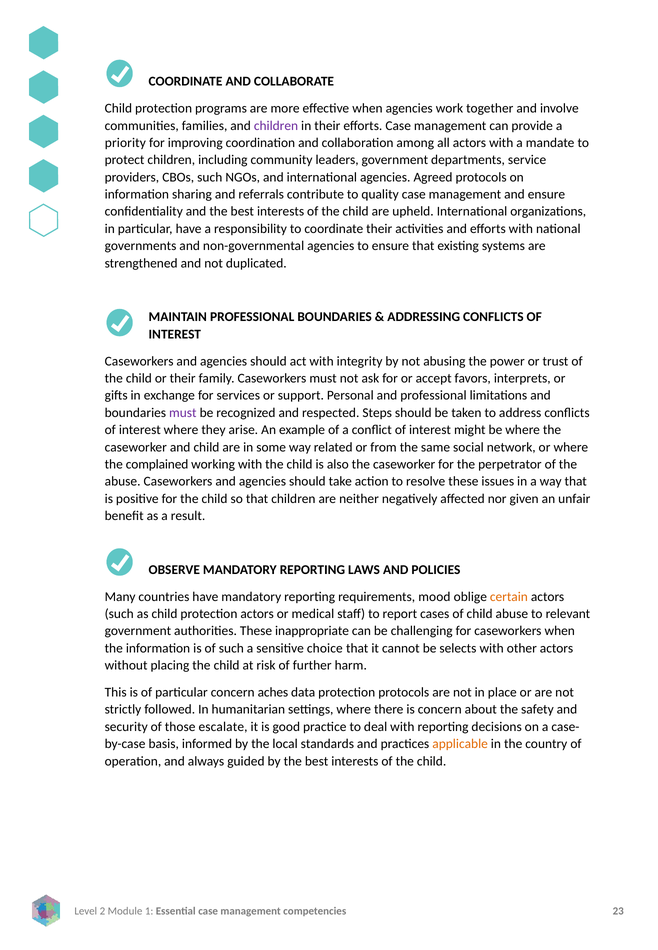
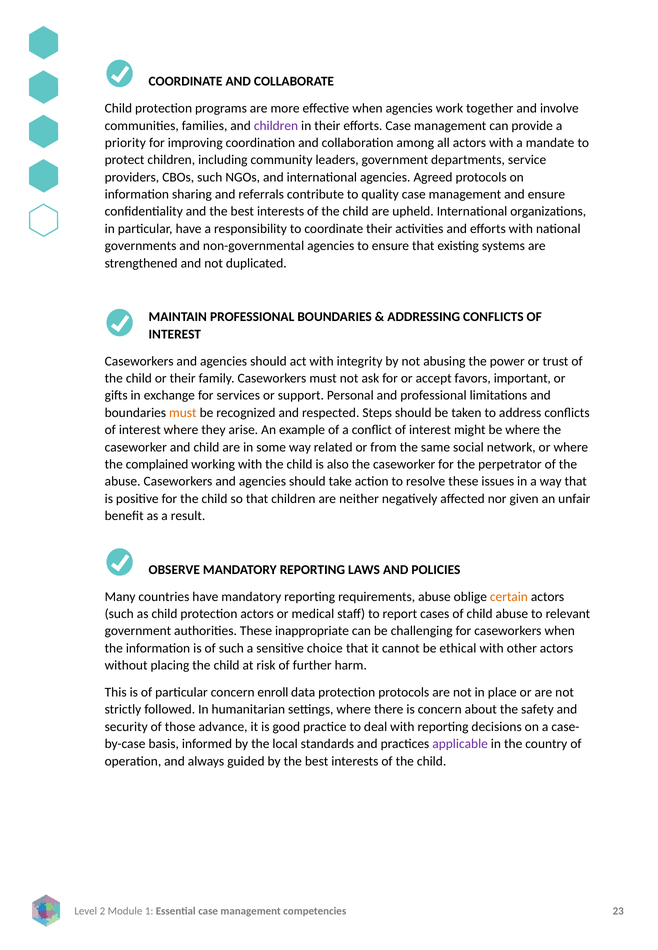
interprets: interprets -> important
must at (183, 413) colour: purple -> orange
requirements mood: mood -> abuse
selects: selects -> ethical
aches: aches -> enroll
escalate: escalate -> advance
applicable colour: orange -> purple
